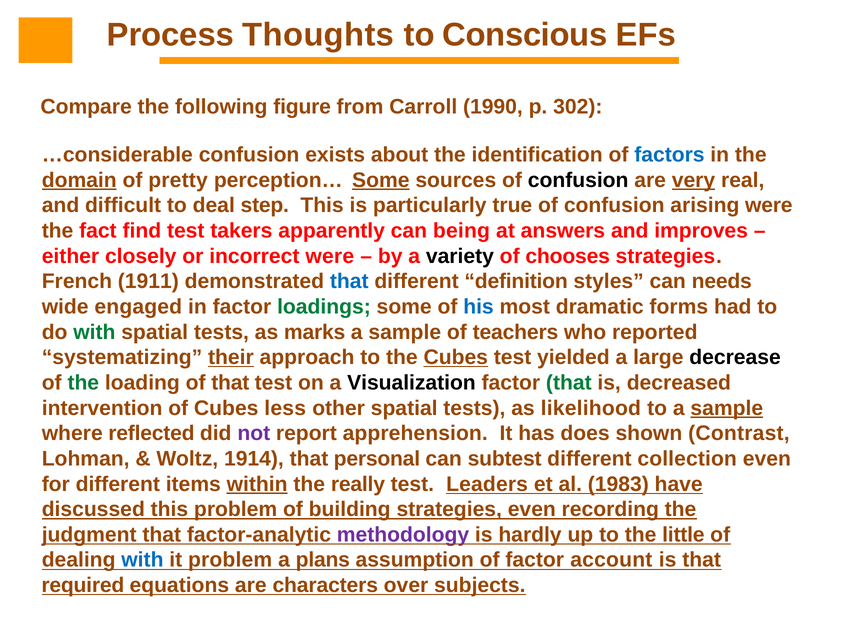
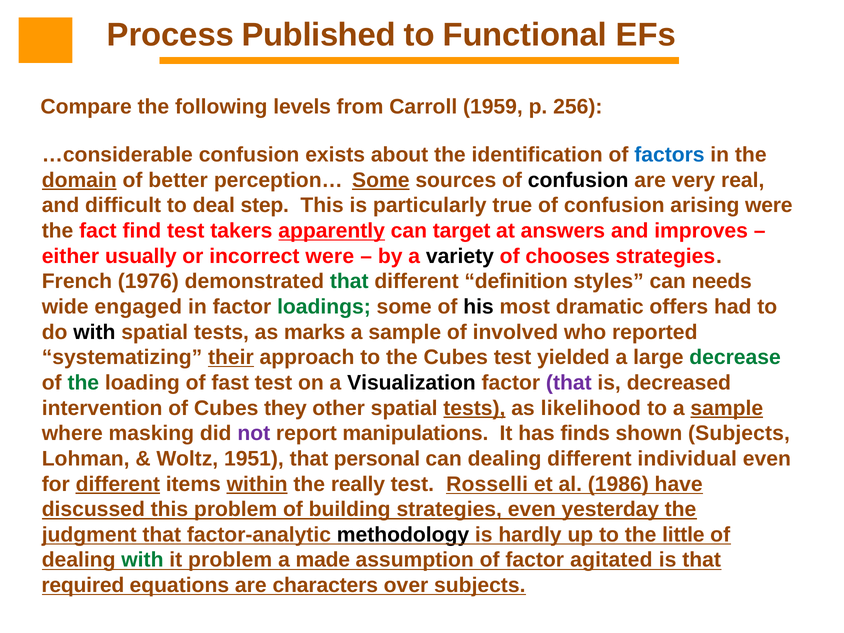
Thoughts: Thoughts -> Published
Conscious: Conscious -> Functional
figure: figure -> levels
1990: 1990 -> 1959
302: 302 -> 256
pretty: pretty -> better
very underline: present -> none
apparently underline: none -> present
being: being -> target
closely: closely -> usually
1911: 1911 -> 1976
that at (349, 281) colour: blue -> green
his colour: blue -> black
forms: forms -> offers
with at (94, 332) colour: green -> black
teachers: teachers -> involved
Cubes at (456, 357) underline: present -> none
decrease colour: black -> green
of that: that -> fast
that at (569, 383) colour: green -> purple
less: less -> they
tests at (474, 408) underline: none -> present
reflected: reflected -> masking
apprehension: apprehension -> manipulations
does: does -> finds
shown Contrast: Contrast -> Subjects
1914: 1914 -> 1951
can subtest: subtest -> dealing
collection: collection -> individual
different at (118, 484) underline: none -> present
Leaders: Leaders -> Rosselli
1983: 1983 -> 1986
recording: recording -> yesterday
methodology colour: purple -> black
with at (142, 560) colour: blue -> green
plans: plans -> made
account: account -> agitated
